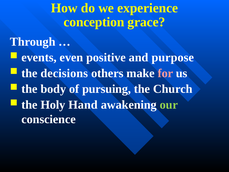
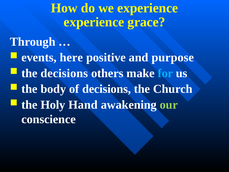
conception at (94, 22): conception -> experience
even: even -> here
for colour: pink -> light blue
of pursuing: pursuing -> decisions
